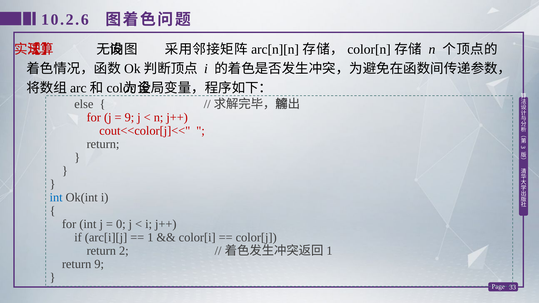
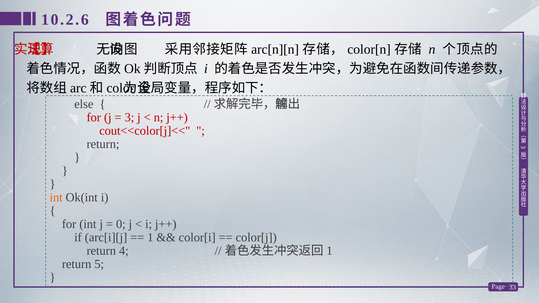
9 at (129, 118): 9 -> 3
int at (56, 198) colour: blue -> orange
2: 2 -> 4
return 9: 9 -> 5
